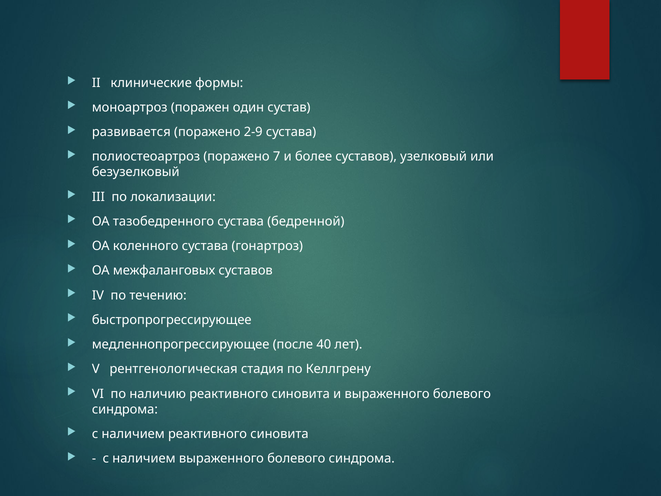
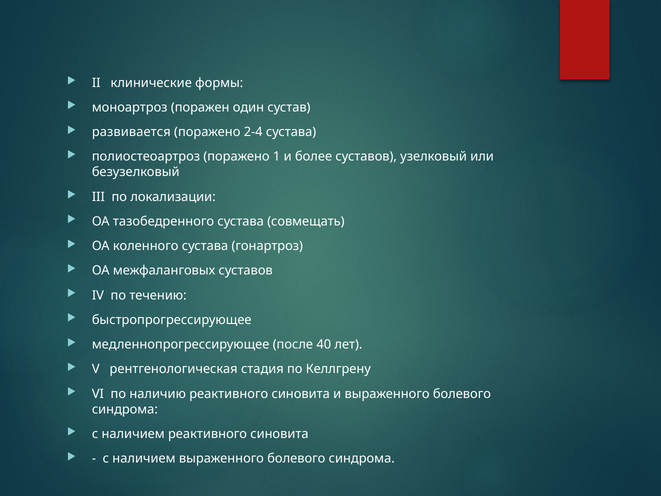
2-9: 2-9 -> 2-4
7: 7 -> 1
бедренной: бедренной -> совмещать
